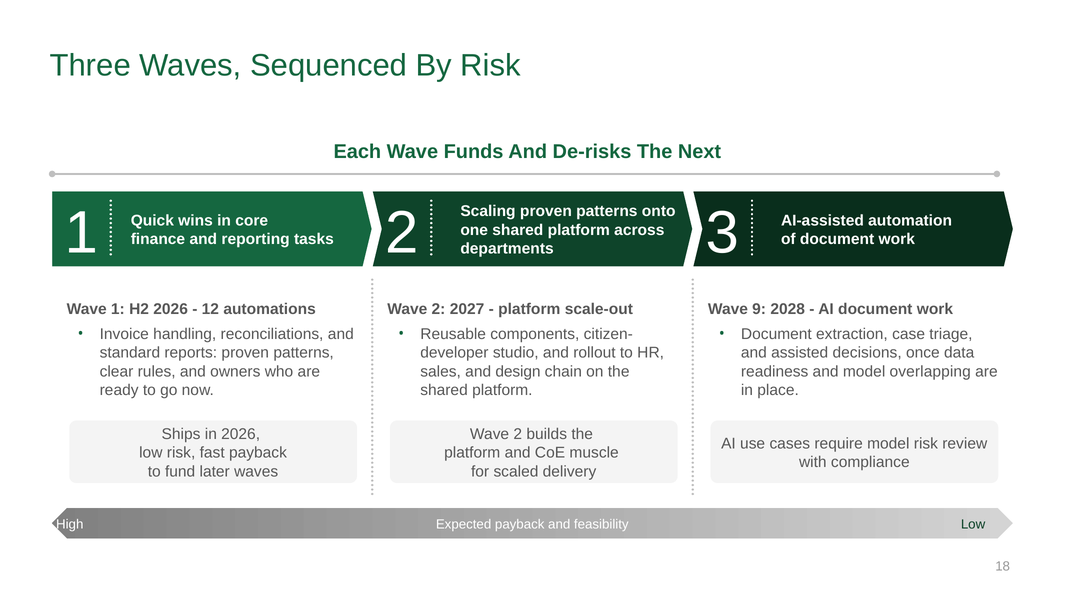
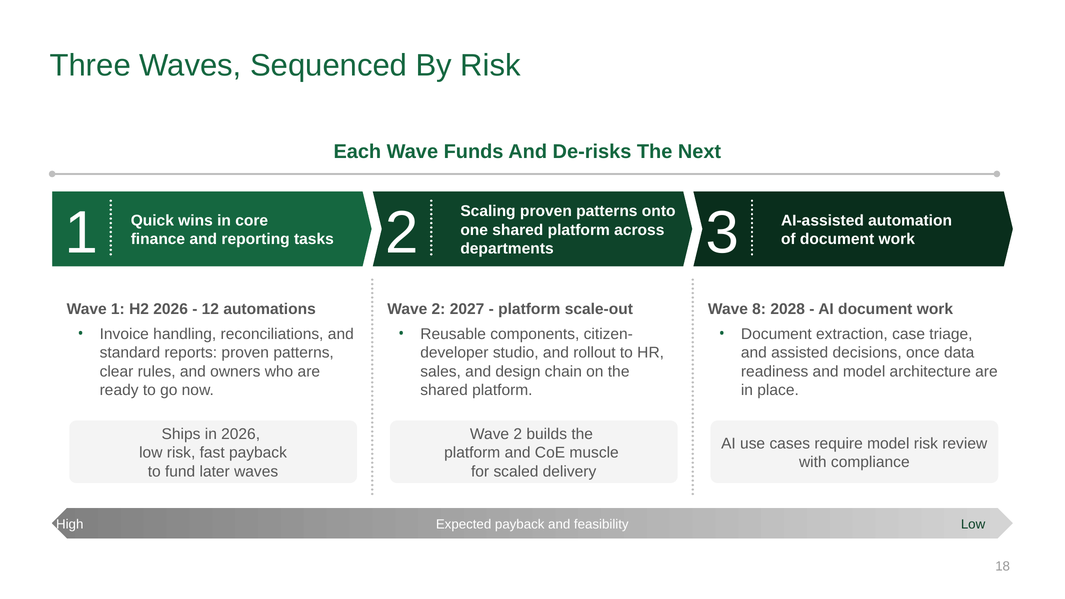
9: 9 -> 8
overlapping: overlapping -> architecture
